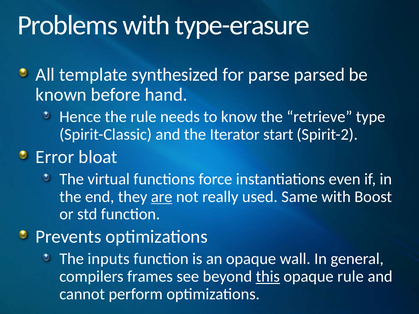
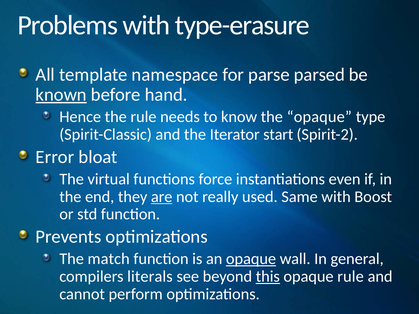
synthesized: synthesized -> namespace
known underline: none -> present
the retrieve: retrieve -> opaque
inputs: inputs -> match
opaque at (251, 259) underline: none -> present
frames: frames -> literals
